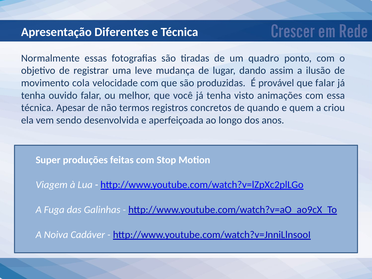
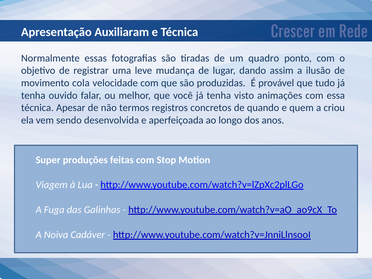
Diferentes: Diferentes -> Auxiliaram
que falar: falar -> tudo
